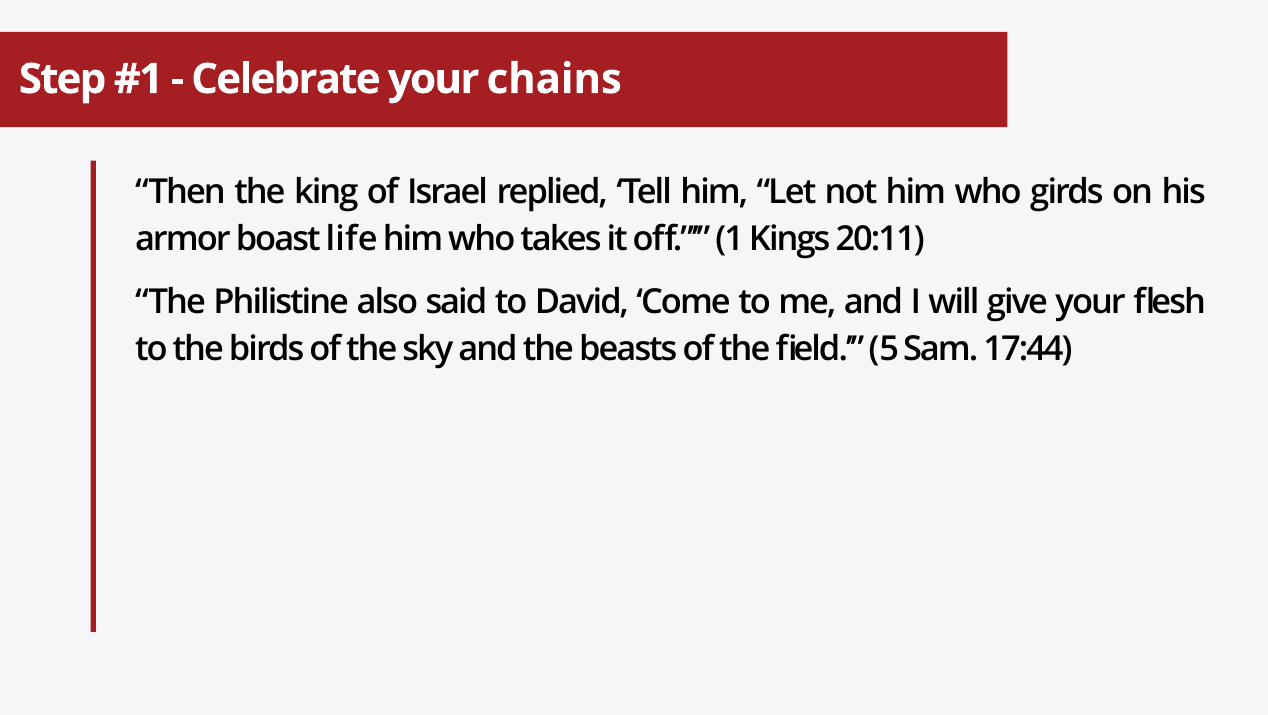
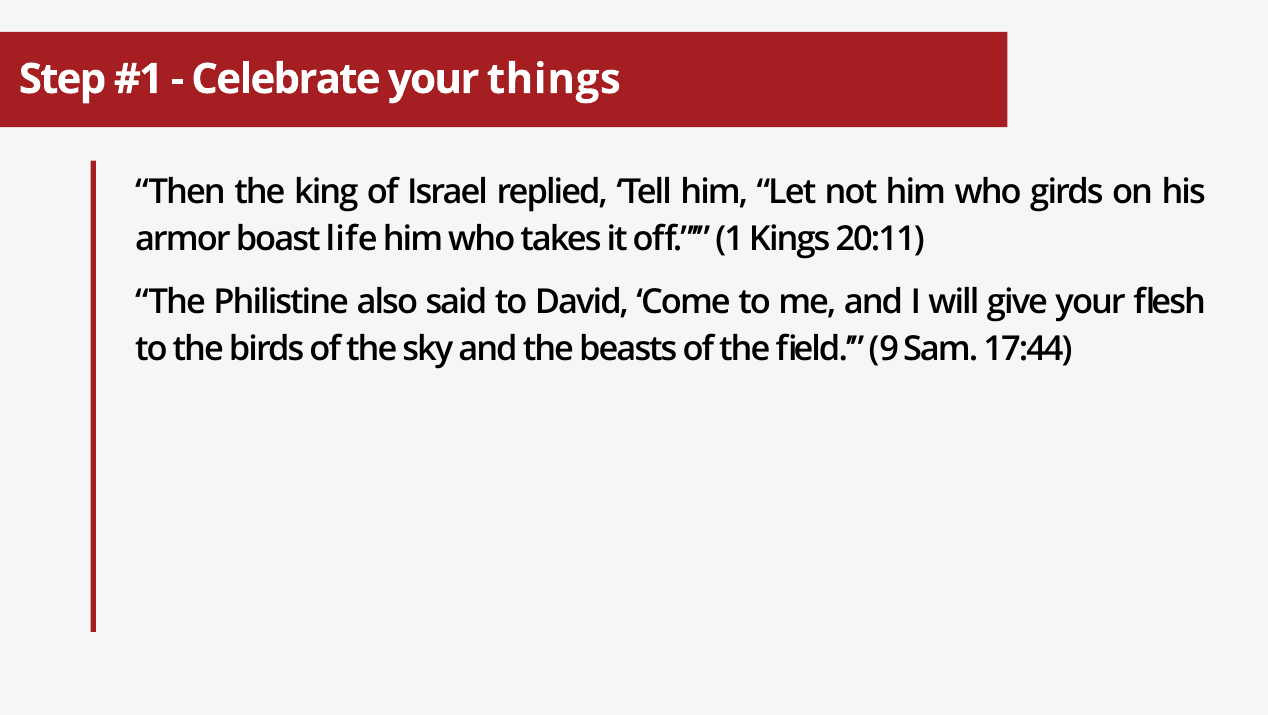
chains: chains -> things
5: 5 -> 9
